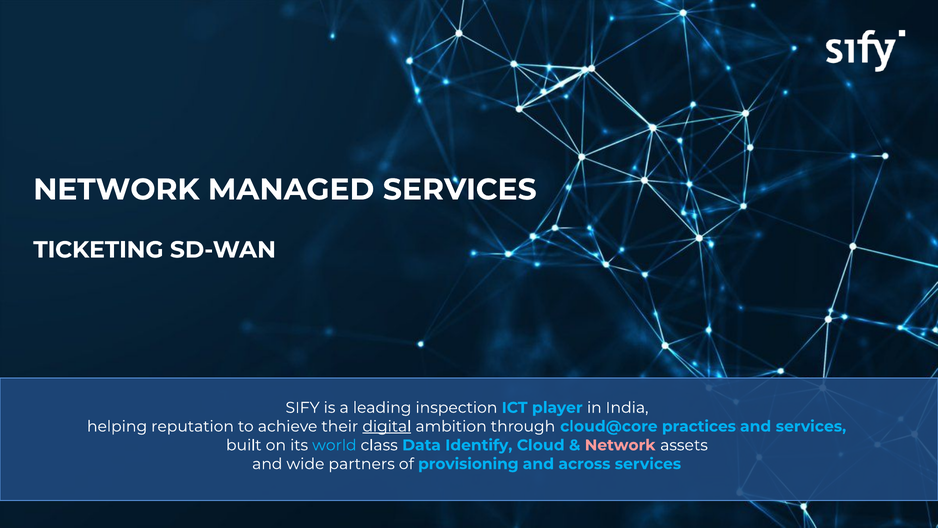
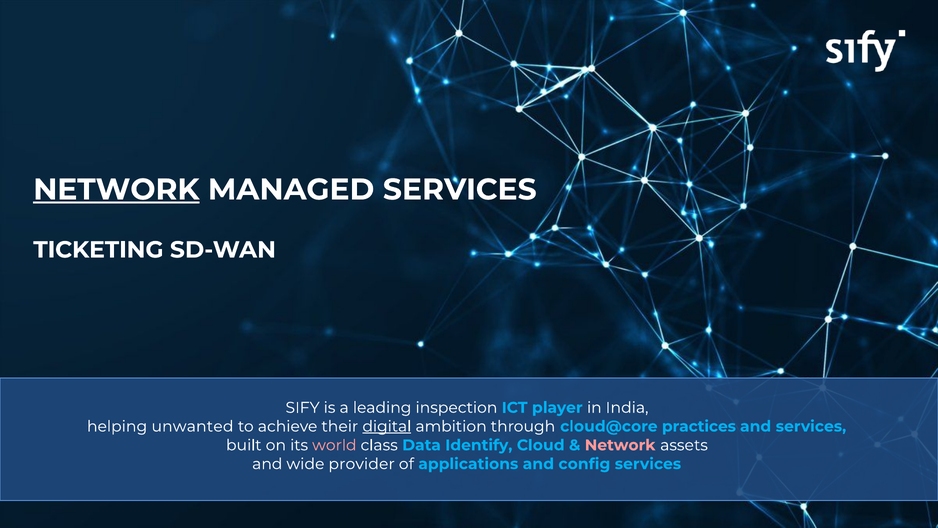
NETWORK at (116, 189) underline: none -> present
reputation: reputation -> unwanted
world colour: light blue -> pink
partners: partners -> provider
provisioning: provisioning -> applications
across: across -> config
